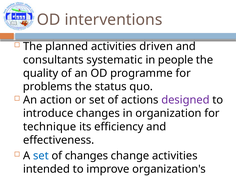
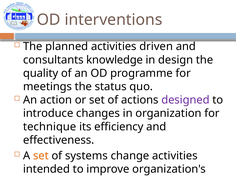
systematic: systematic -> knowledge
people: people -> design
problems: problems -> meetings
set at (41, 156) colour: blue -> orange
of changes: changes -> systems
